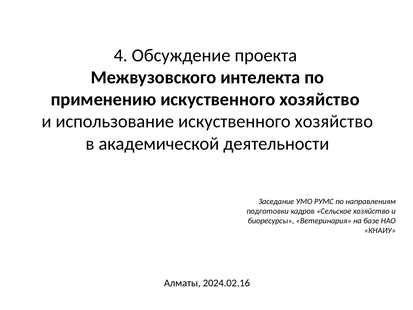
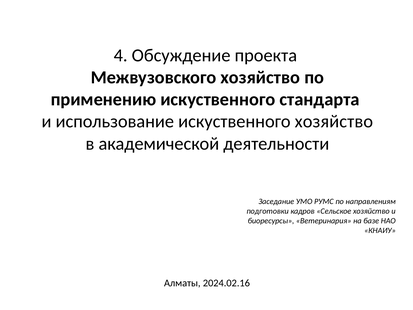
Межвузовского интелекта: интелекта -> хозяйство
применению искуственного хозяйство: хозяйство -> стандарта
